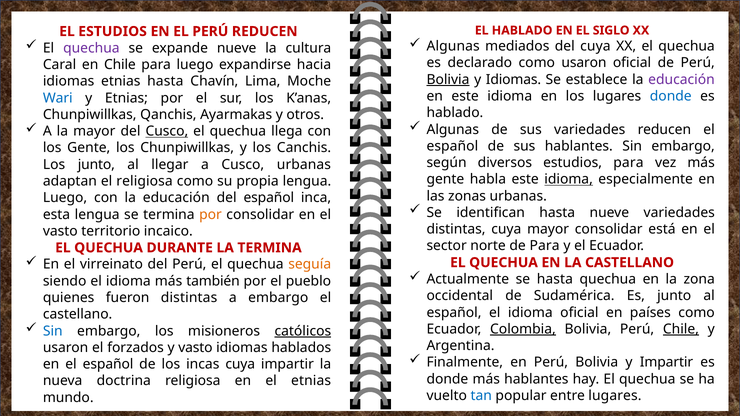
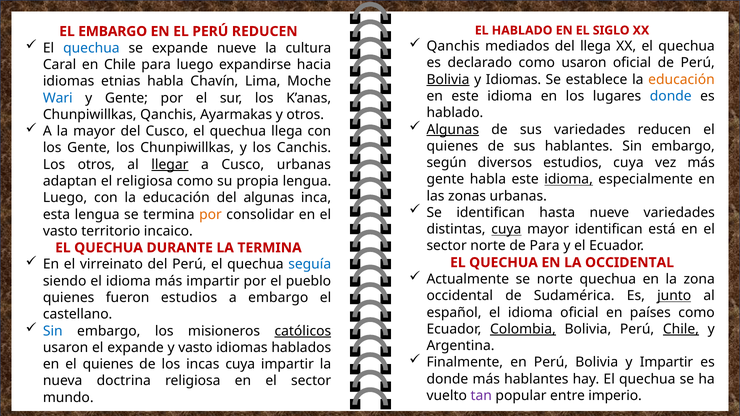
EL ESTUDIOS: ESTUDIOS -> EMBARGO
Algunas at (453, 46): Algunas -> Qanchis
del cuya: cuya -> llega
quechua at (91, 48) colour: purple -> blue
educación at (681, 80) colour: purple -> orange
etnias hasta: hasta -> habla
y Etnias: Etnias -> Gente
Algunas at (453, 130) underline: none -> present
Cusco at (167, 131) underline: present -> none
español at (452, 146): español -> quienes
estudios para: para -> cuya
Los junto: junto -> otros
llegar underline: none -> present
del español: español -> algunas
cuya at (506, 229) underline: none -> present
mayor consolidar: consolidar -> identifican
seguía colour: orange -> blue
LA CASTELLANO: CASTELLANO -> OCCIDENTAL
se hasta: hasta -> norte
más también: también -> impartir
junto at (674, 296) underline: none -> present
fueron distintas: distintas -> estudios
el forzados: forzados -> expande
en el español: español -> quienes
religiosa en el etnias: etnias -> sector
tan colour: blue -> purple
entre lugares: lugares -> imperio
